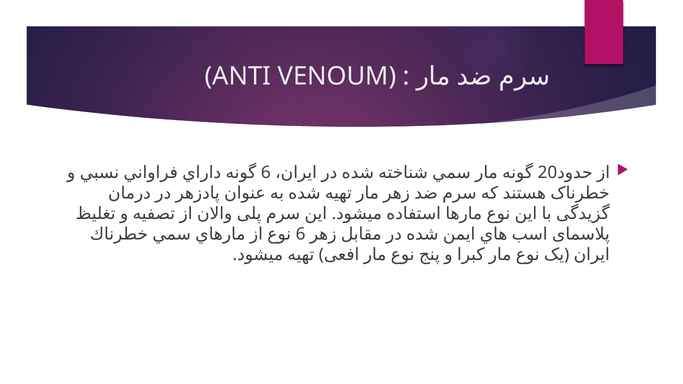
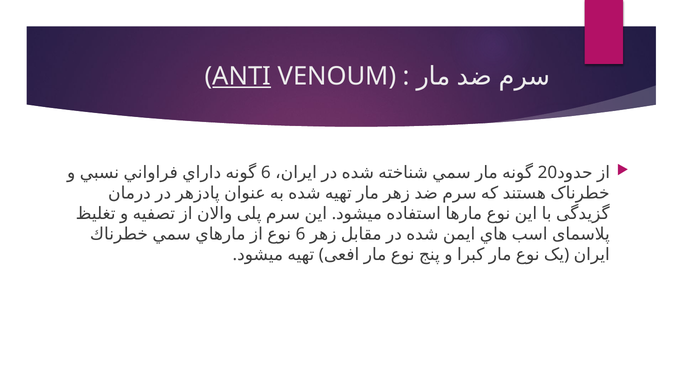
ANTI underline: none -> present
